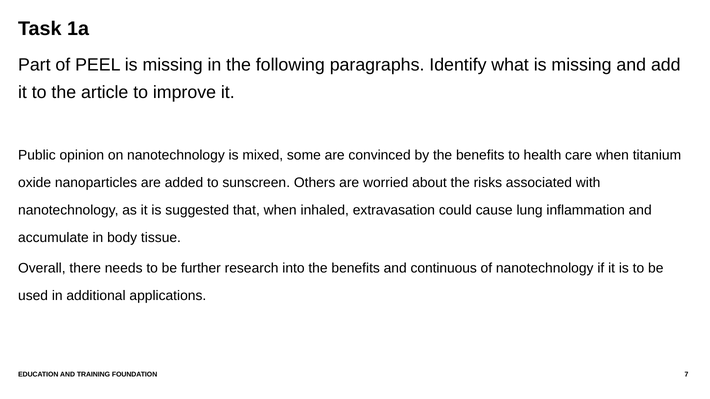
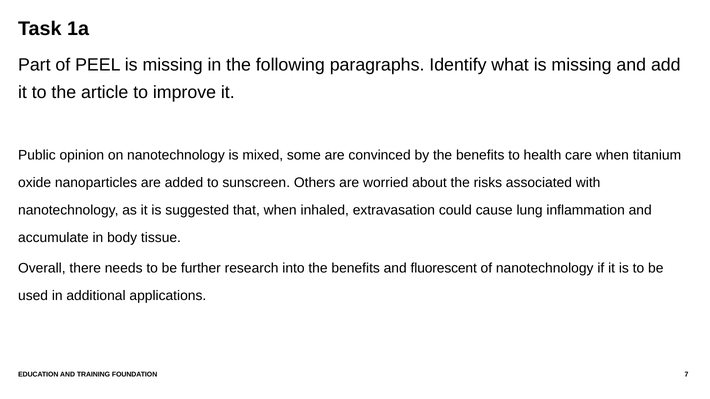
continuous: continuous -> fluorescent
